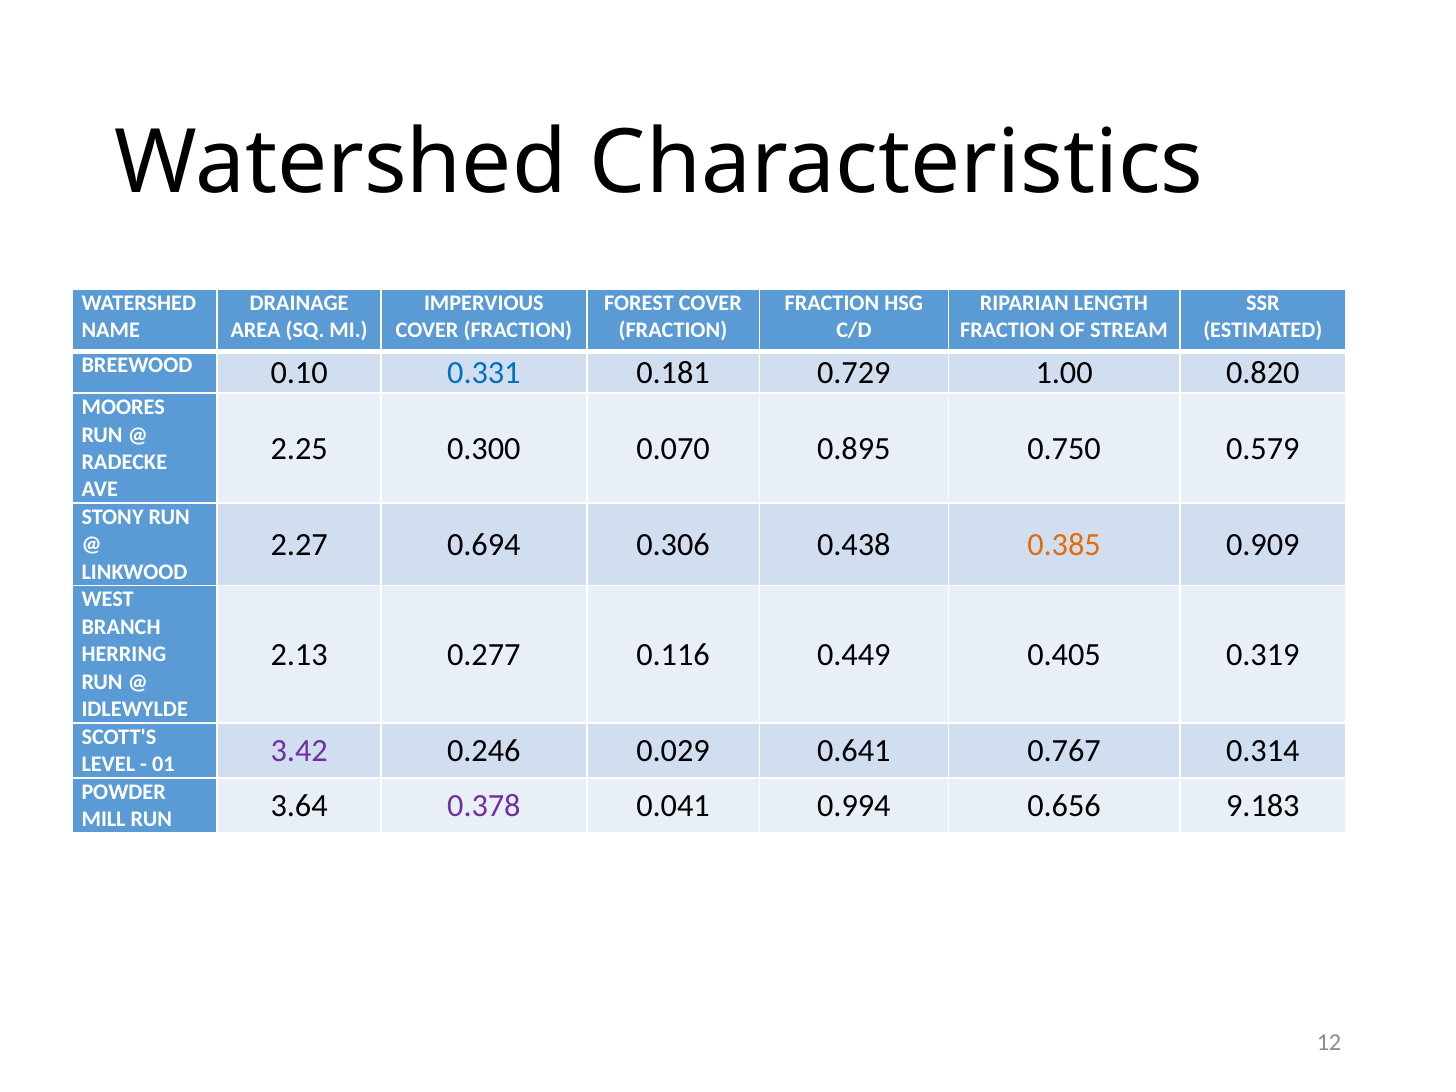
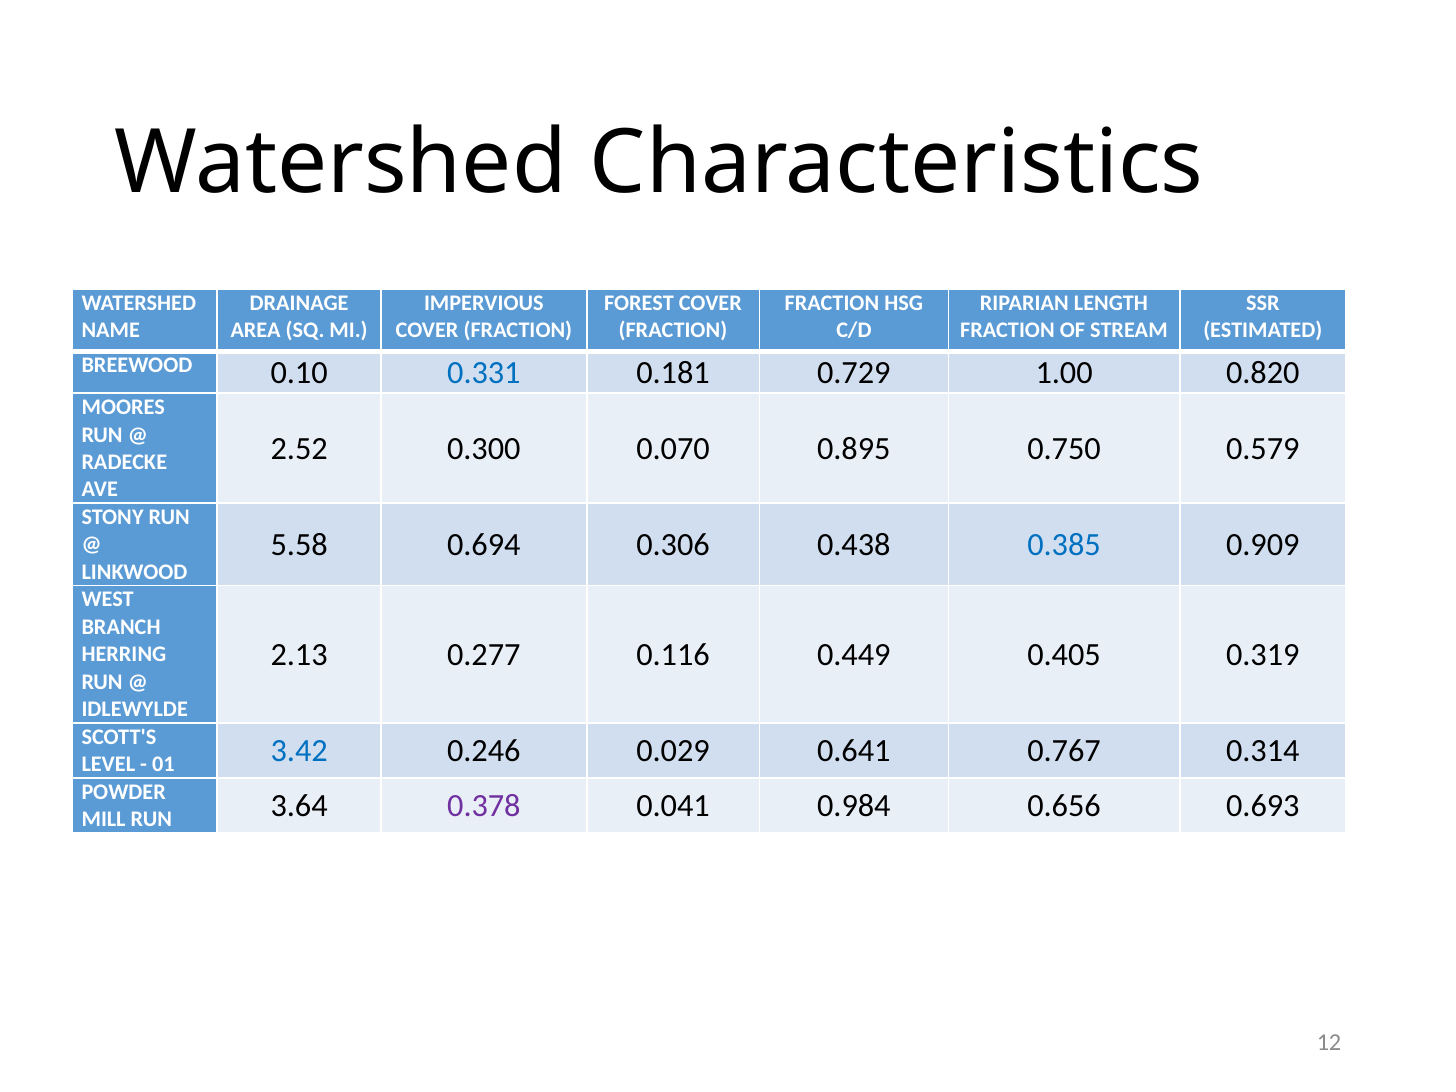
2.25: 2.25 -> 2.52
2.27: 2.27 -> 5.58
0.385 colour: orange -> blue
3.42 colour: purple -> blue
0.994: 0.994 -> 0.984
9.183: 9.183 -> 0.693
